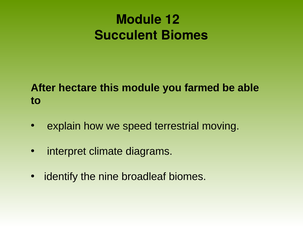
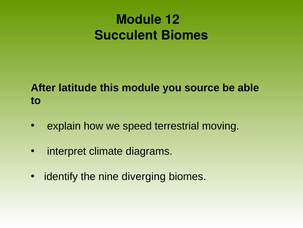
hectare: hectare -> latitude
farmed: farmed -> source
broadleaf: broadleaf -> diverging
